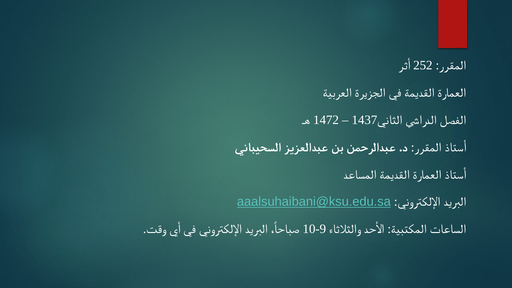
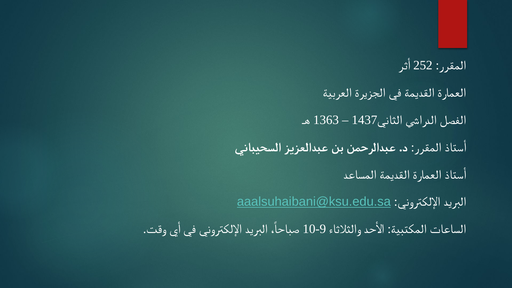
1472: 1472 -> 1363
